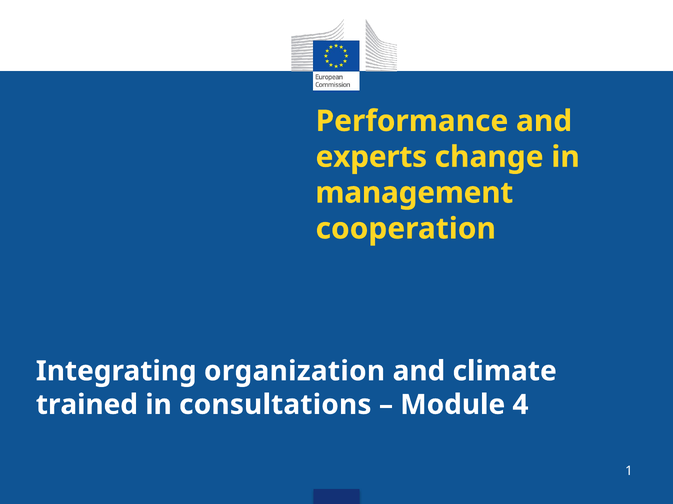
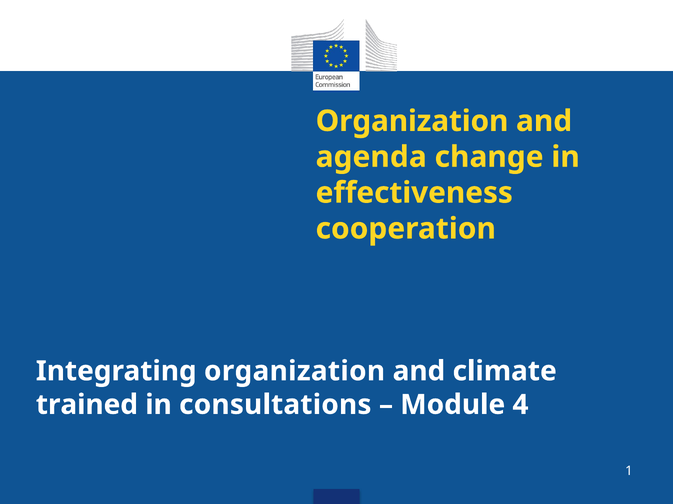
Performance at (412, 121): Performance -> Organization
experts: experts -> agenda
management: management -> effectiveness
